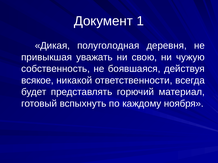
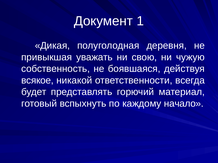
ноября: ноября -> начало
